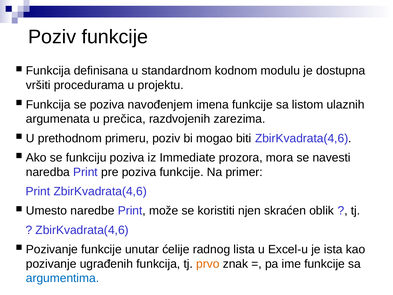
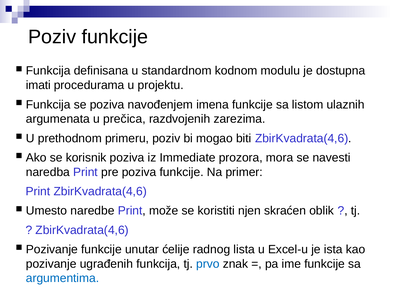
vršiti: vršiti -> imati
funkciju: funkciju -> korisnik
prvo colour: orange -> blue
